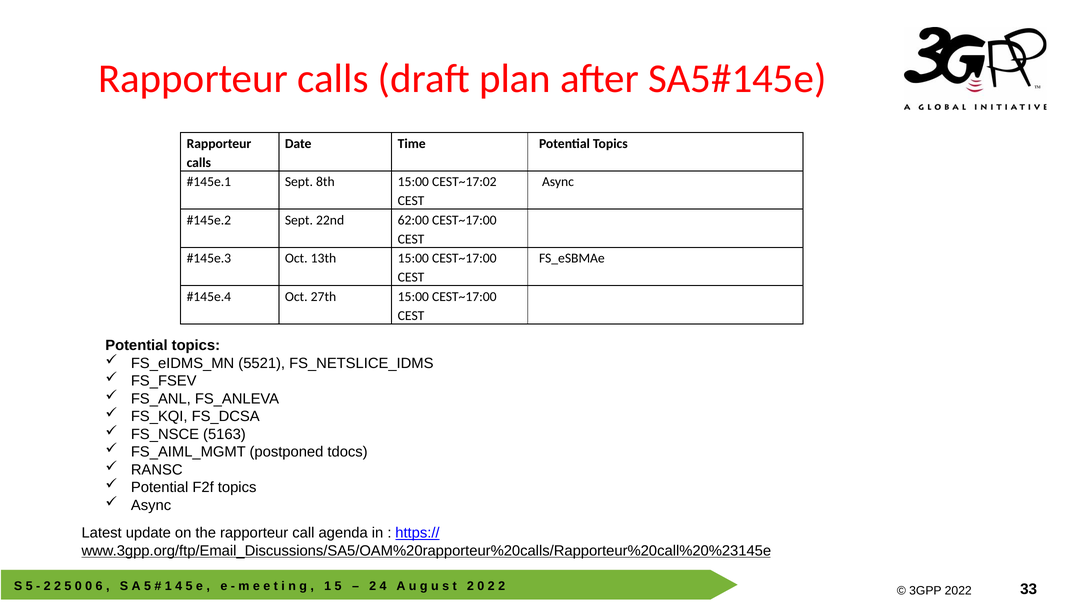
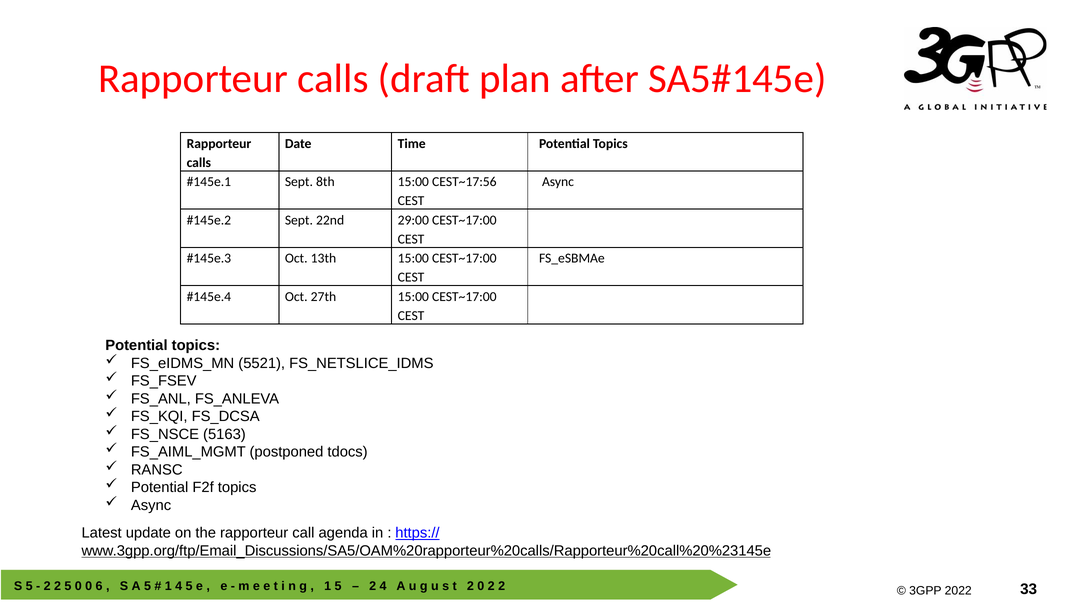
CEST~17:02: CEST~17:02 -> CEST~17:56
62:00: 62:00 -> 29:00
